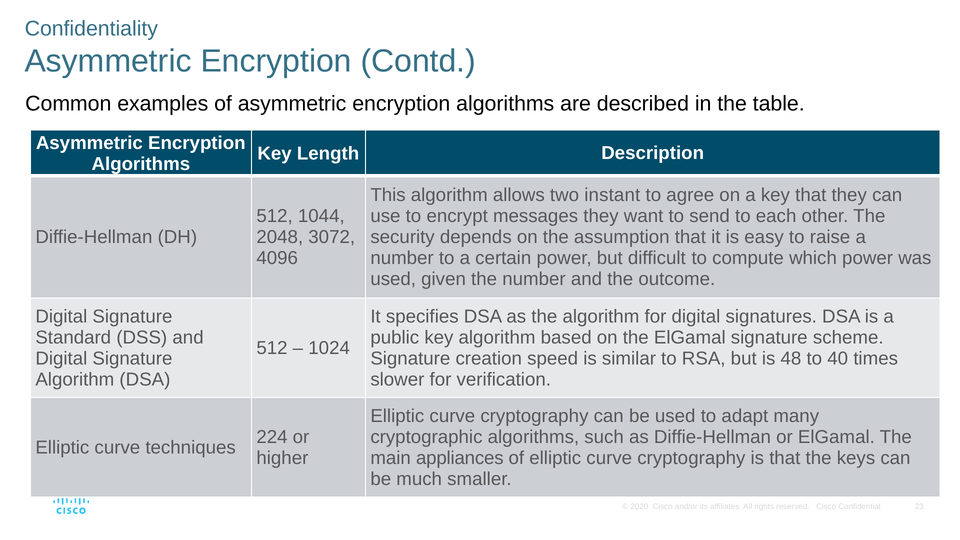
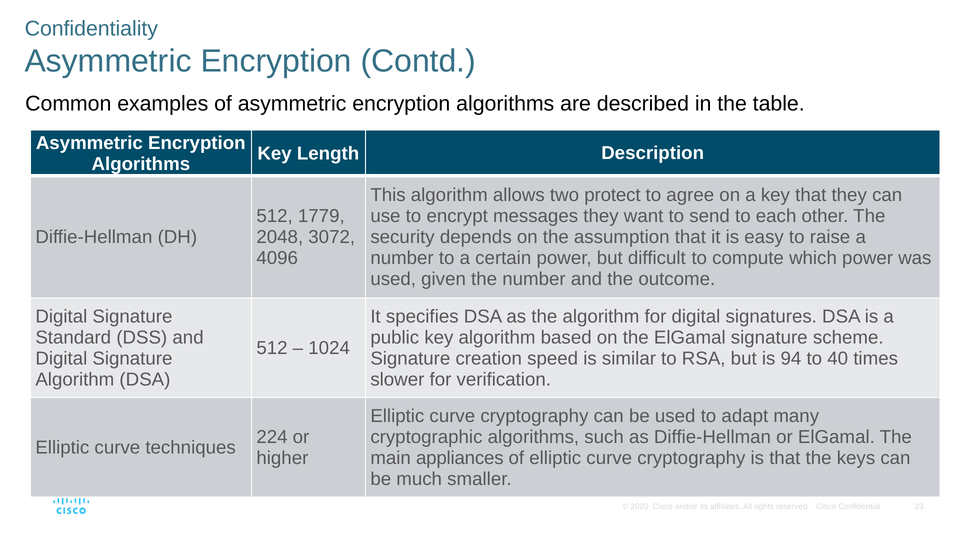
instant: instant -> protect
1044: 1044 -> 1779
48: 48 -> 94
